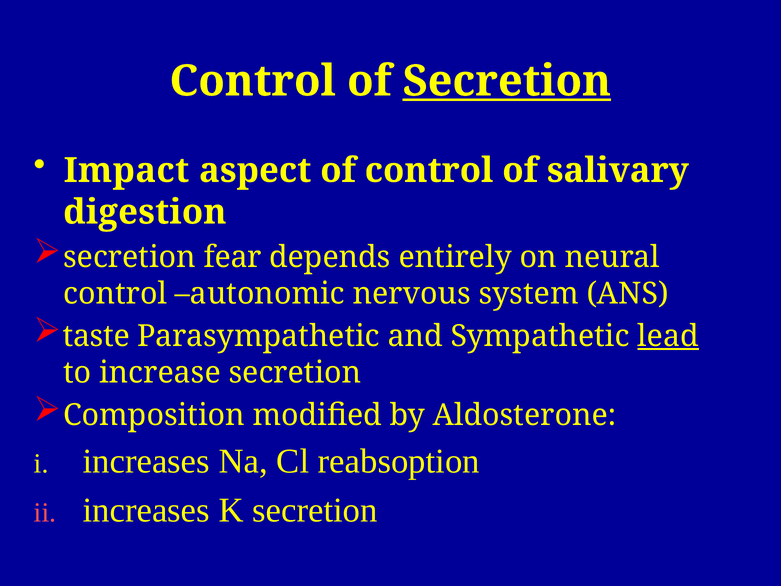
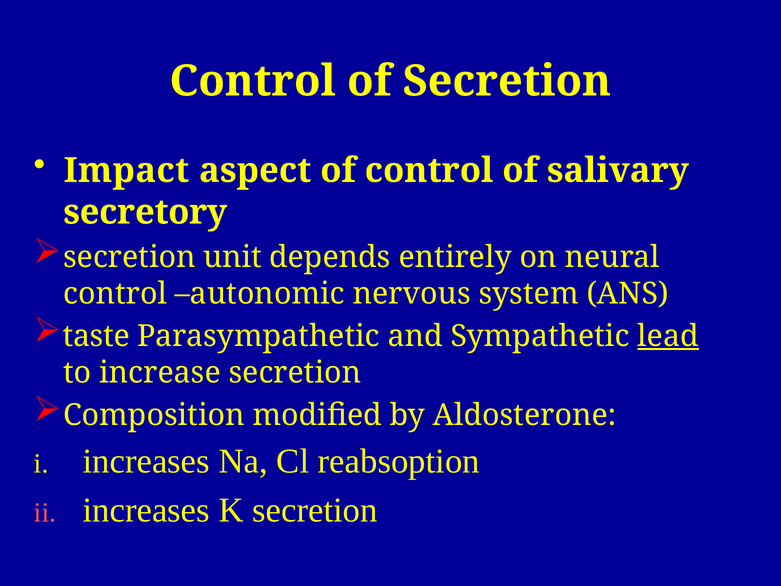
Secretion at (507, 81) underline: present -> none
digestion: digestion -> secretory
fear: fear -> unit
